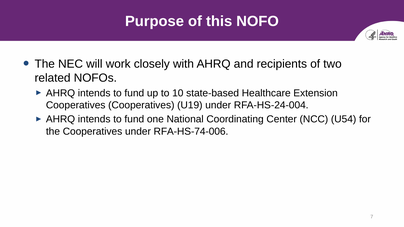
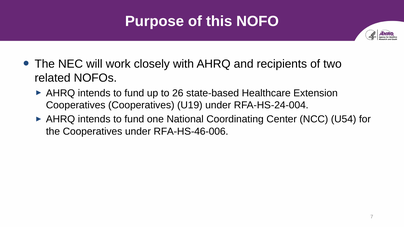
10: 10 -> 26
RFA-HS-74-006: RFA-HS-74-006 -> RFA-HS-46-006
